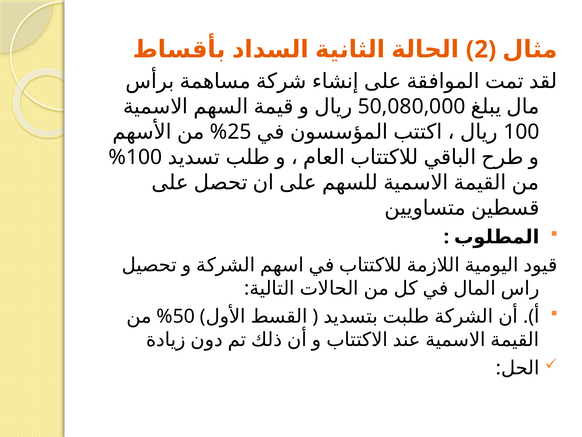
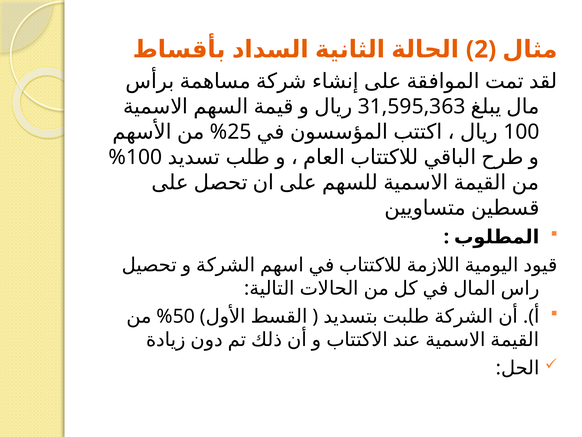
50,080,000: 50,080,000 -> 31,595,363
